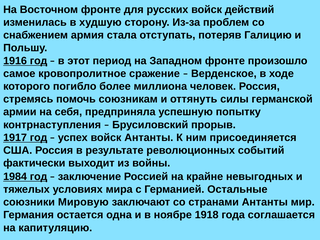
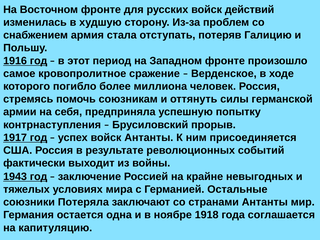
1984: 1984 -> 1943
Мировую: Мировую -> Потеряла
